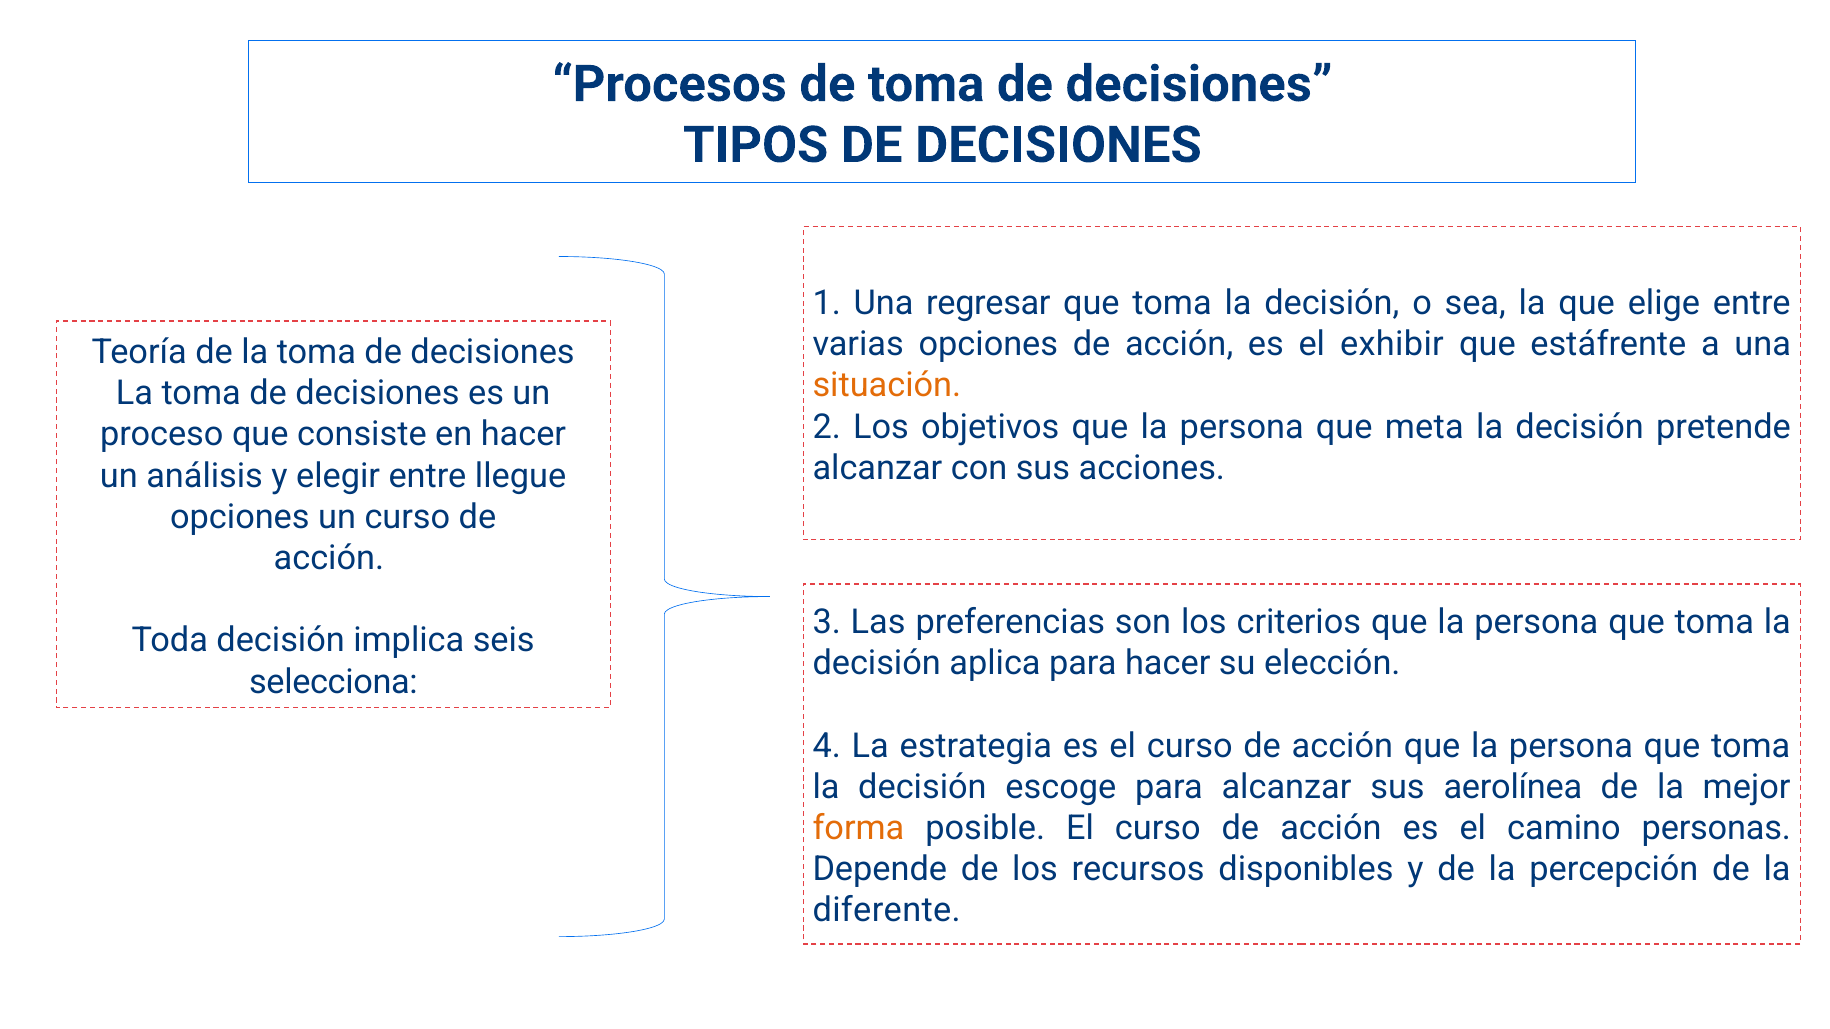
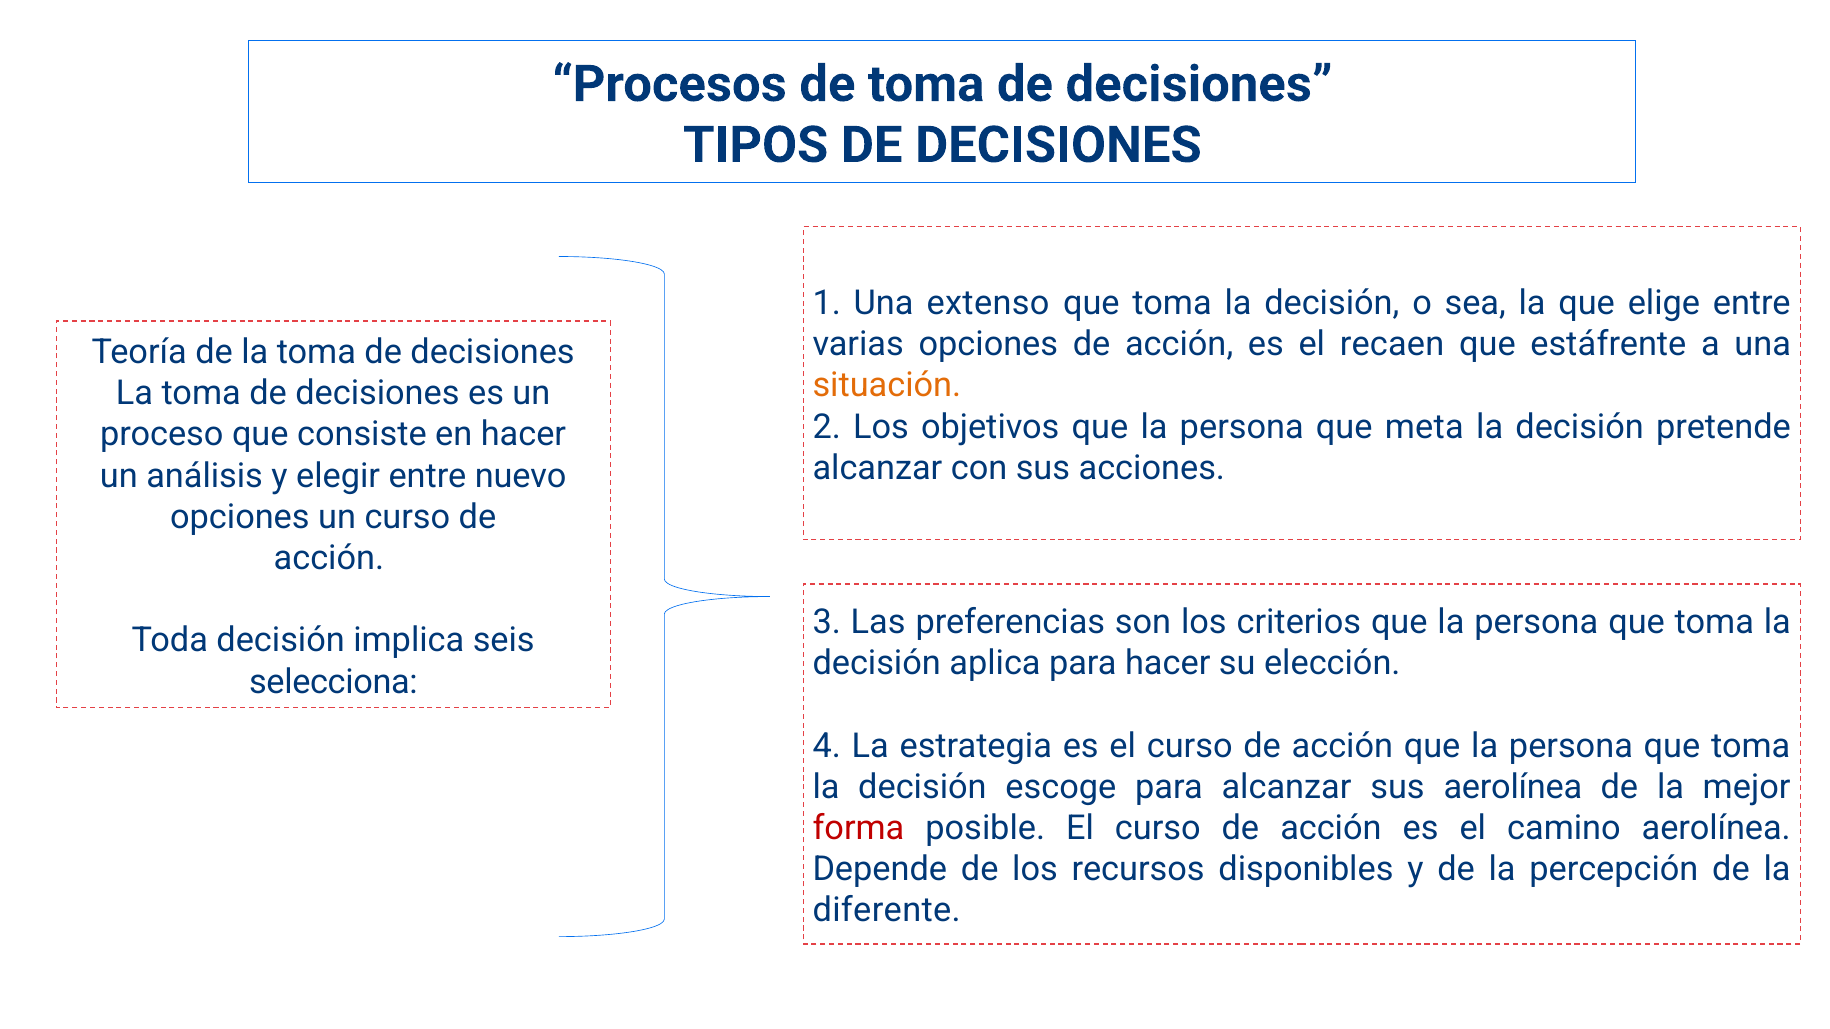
regresar: regresar -> extenso
exhibir: exhibir -> recaen
llegue: llegue -> nuevo
forma colour: orange -> red
camino personas: personas -> aerolínea
